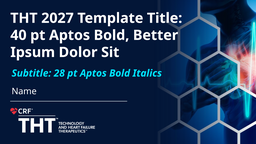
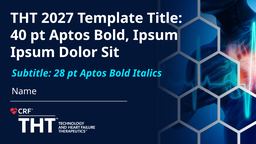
Bold Better: Better -> Ipsum
